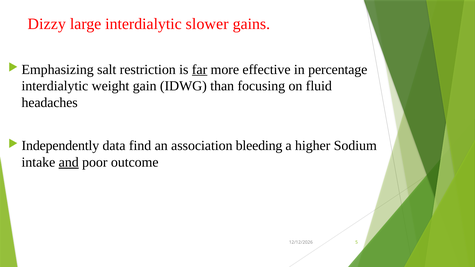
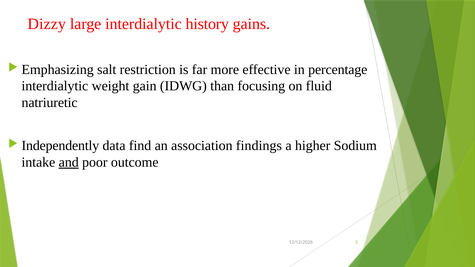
slower: slower -> history
far underline: present -> none
headaches: headaches -> natriuretic
bleeding: bleeding -> findings
